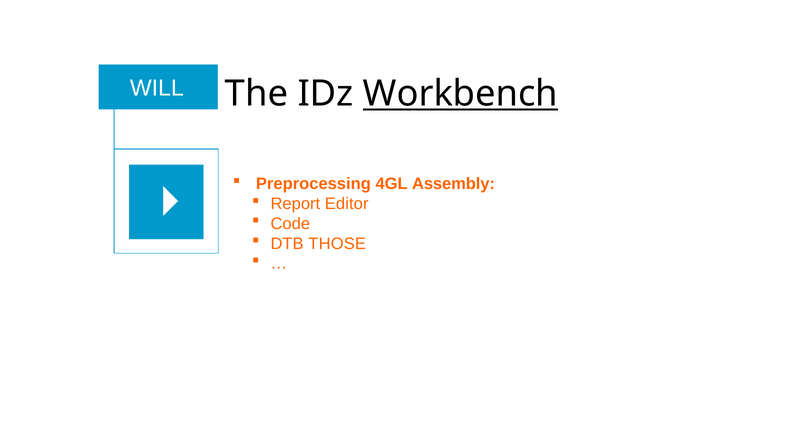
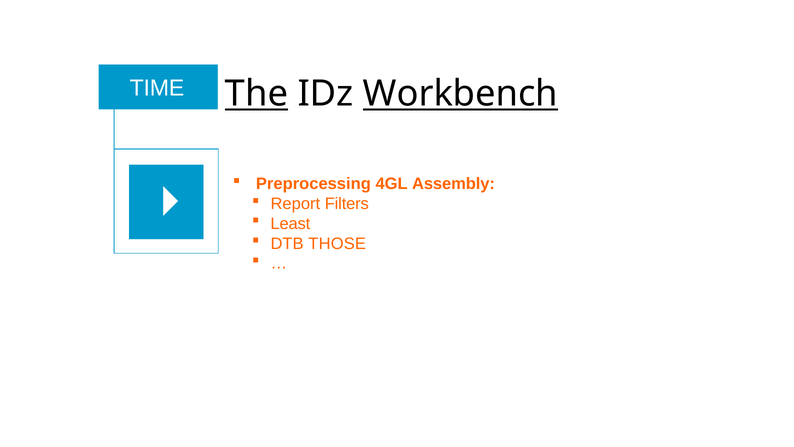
WILL: WILL -> TIME
The underline: none -> present
Editor: Editor -> Filters
Code: Code -> Least
